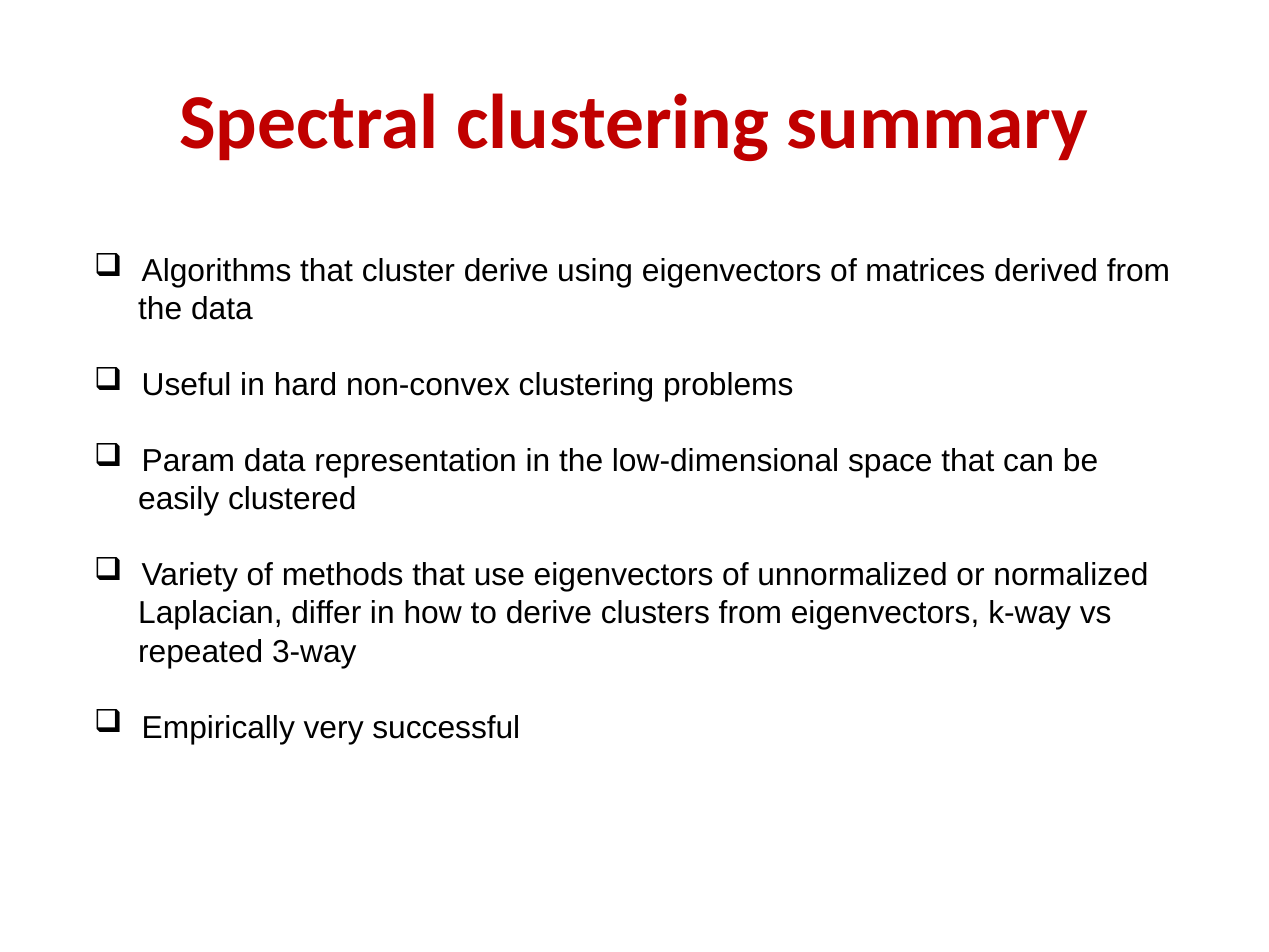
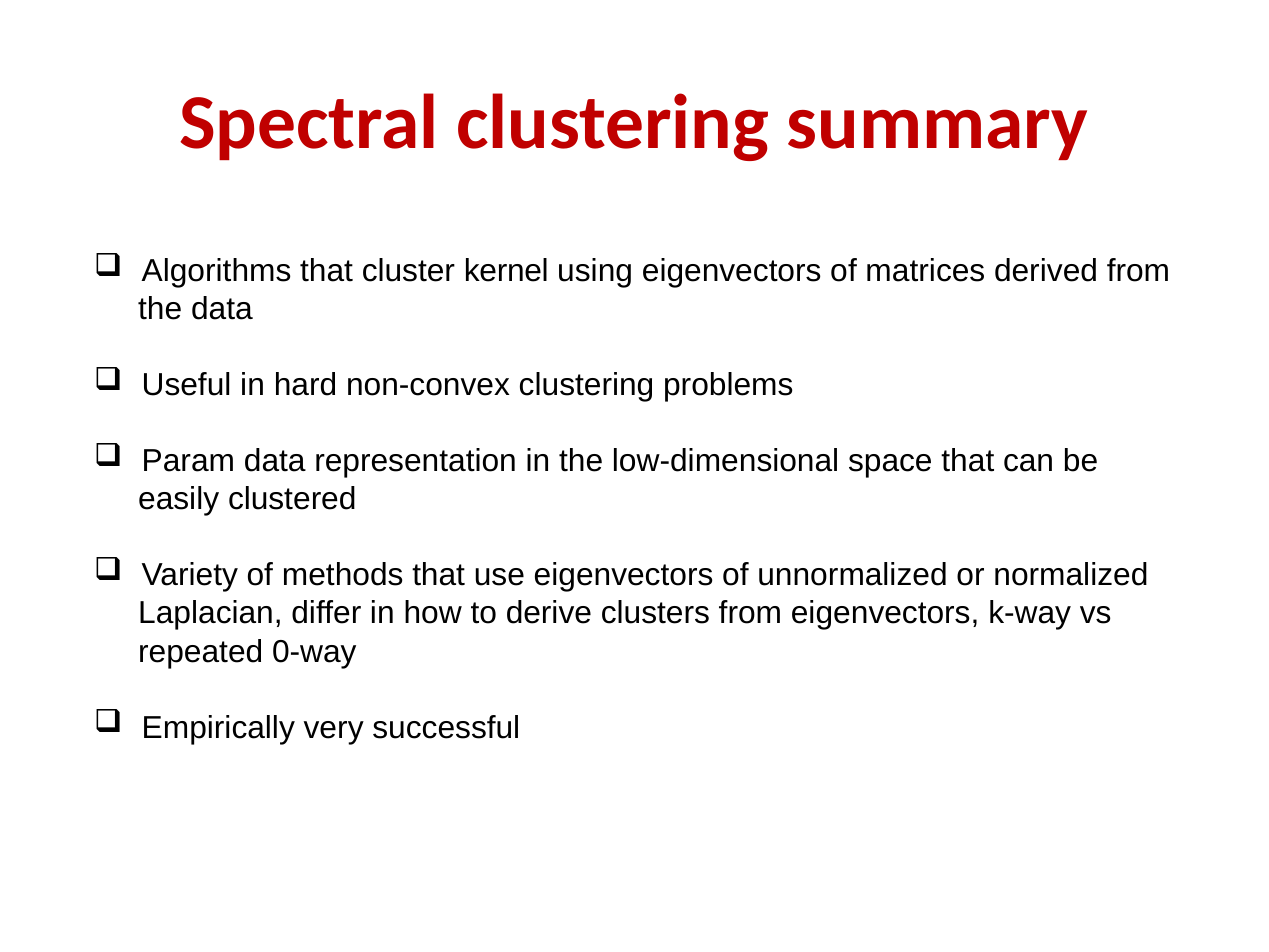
cluster derive: derive -> kernel
3-way: 3-way -> 0-way
